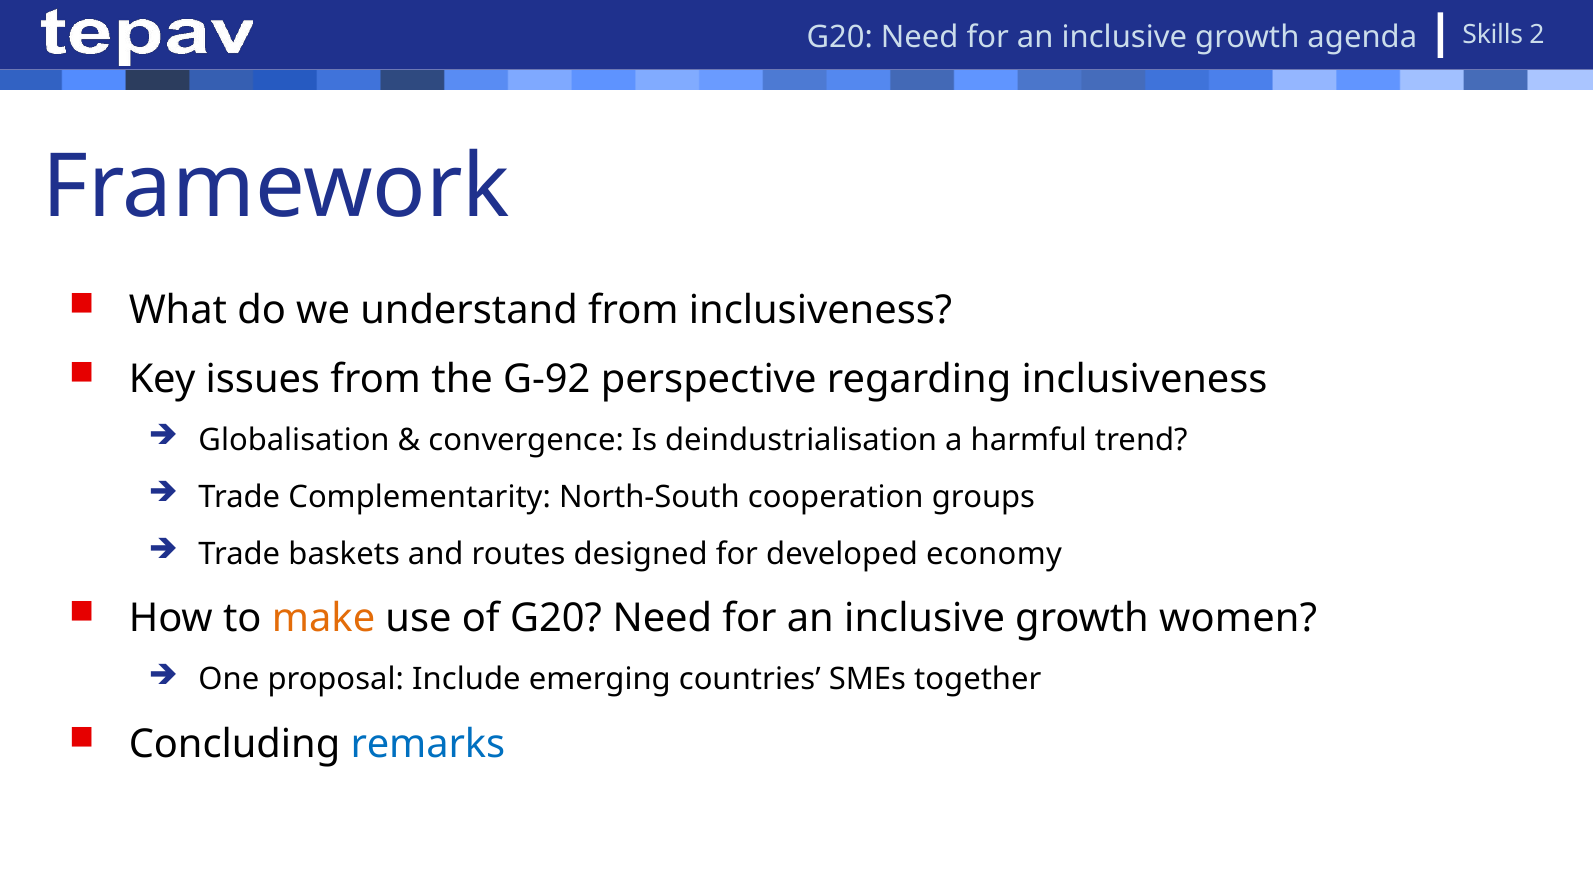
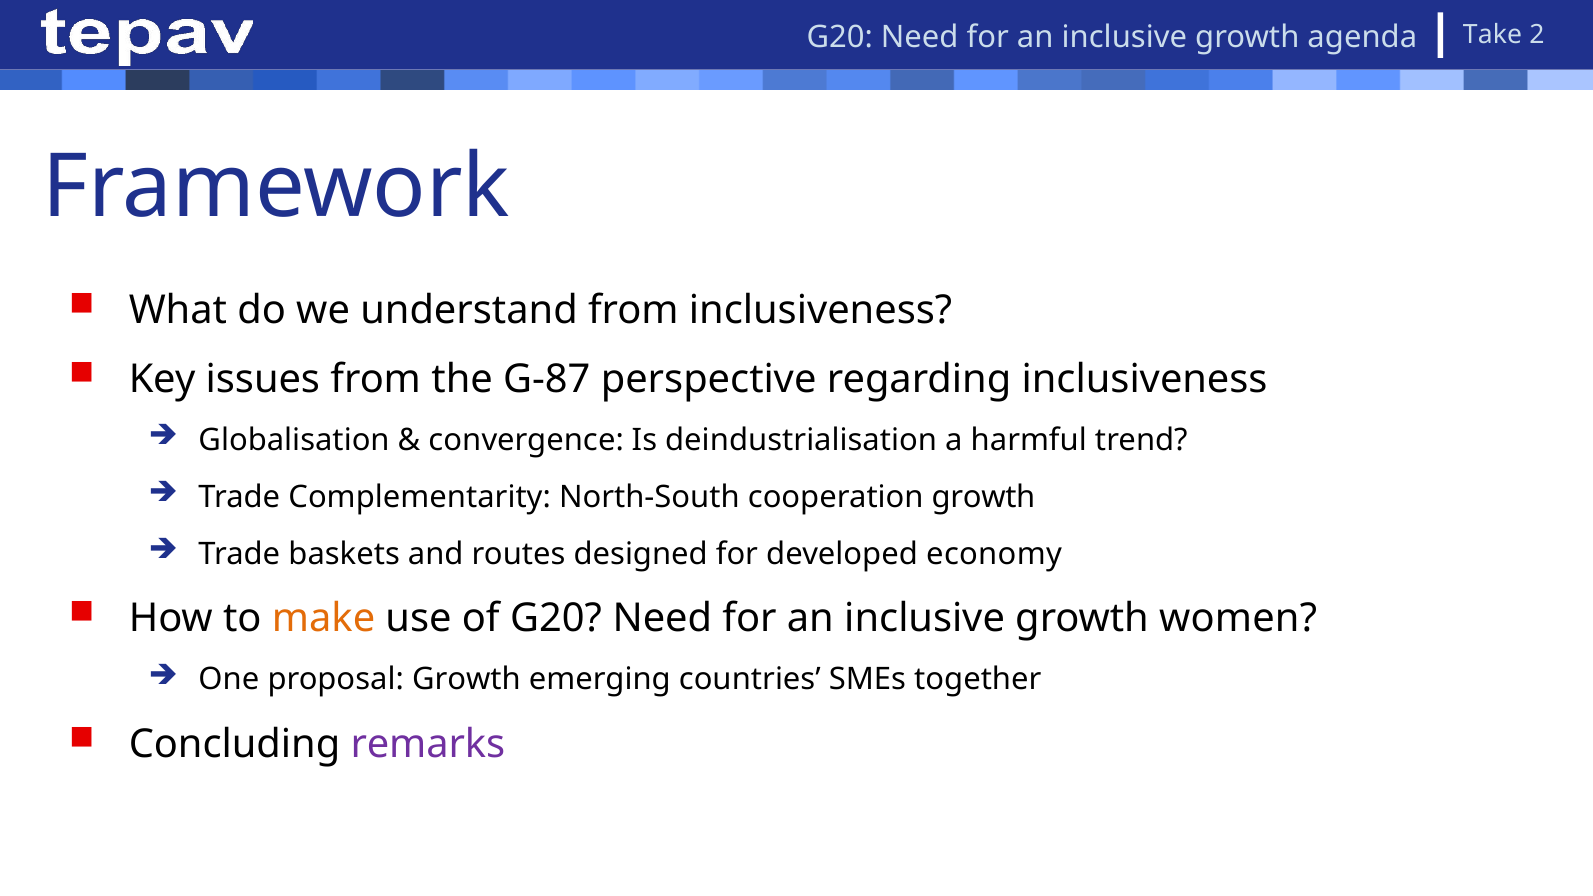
Skills: Skills -> Take
G-92: G-92 -> G-87
cooperation groups: groups -> growth
proposal Include: Include -> Growth
remarks colour: blue -> purple
